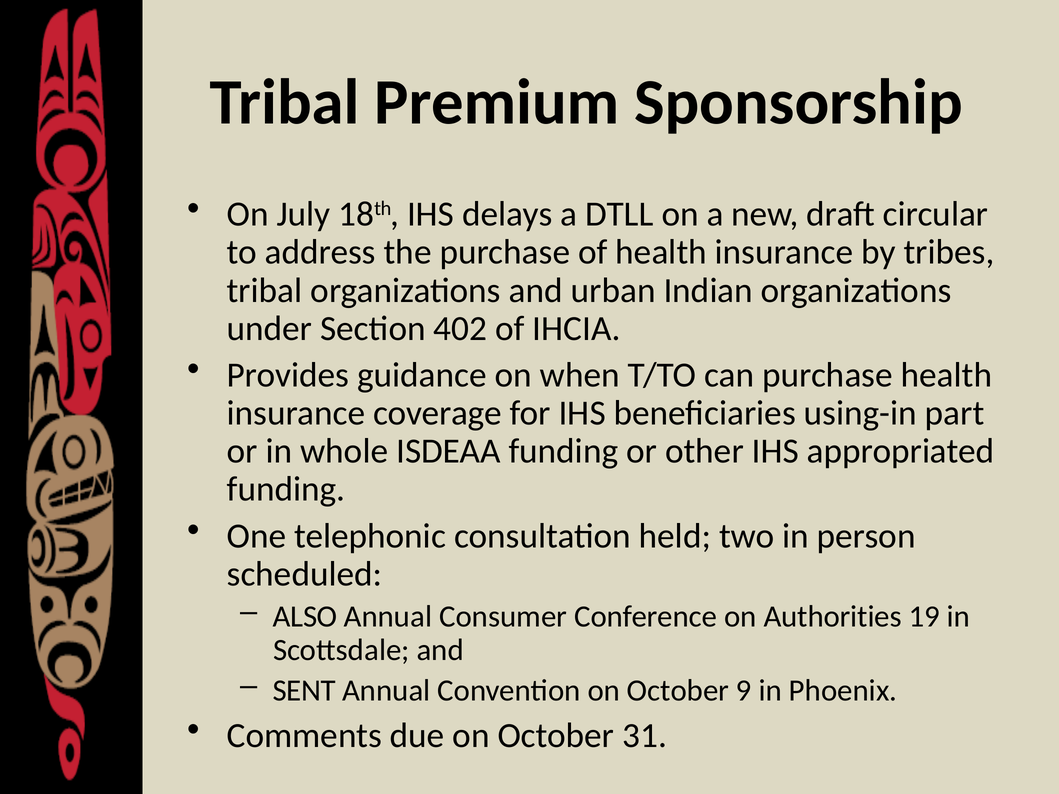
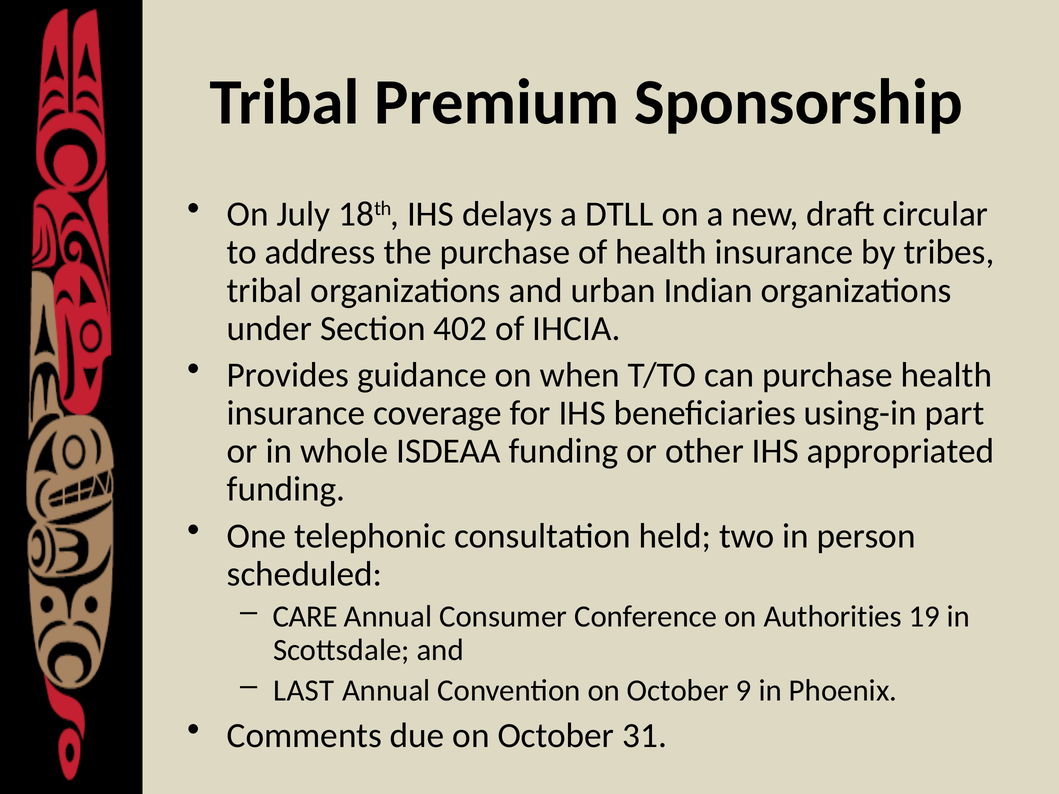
ALSO: ALSO -> CARE
SENT: SENT -> LAST
